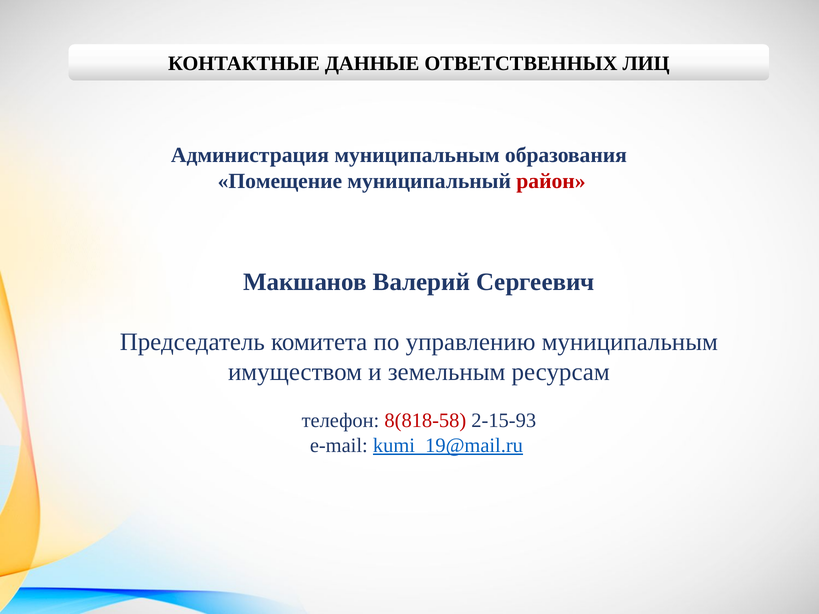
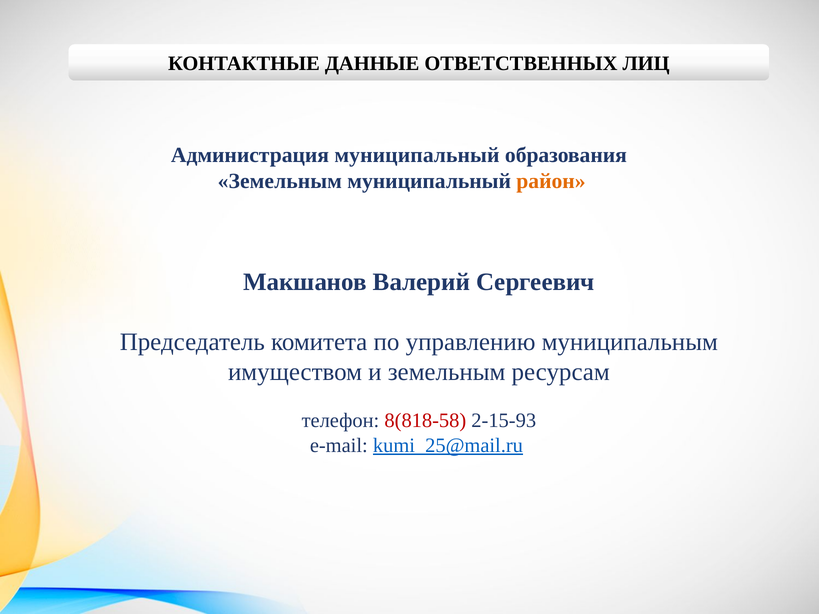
Администрация муниципальным: муниципальным -> муниципальный
Помещение at (280, 181): Помещение -> Земельным
район colour: red -> orange
kumi_19@mail.ru: kumi_19@mail.ru -> kumi_25@mail.ru
